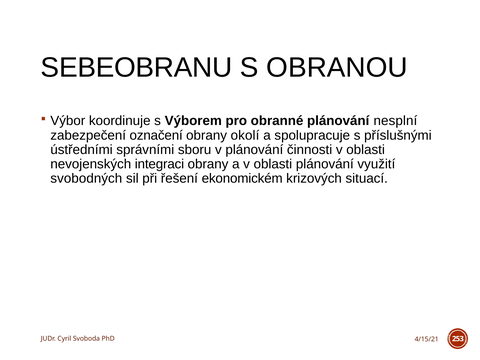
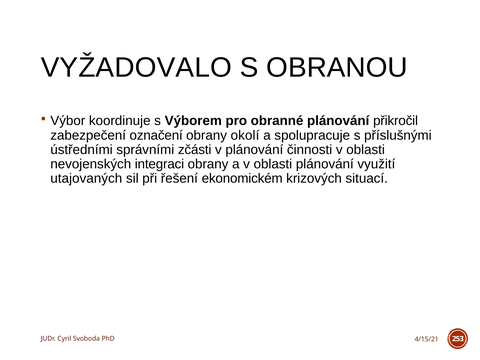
SEBEOBRANU: SEBEOBRANU -> VYŽADOVALO
nesplní: nesplní -> přikročil
sboru: sboru -> zčásti
svobodných: svobodných -> utajovaných
